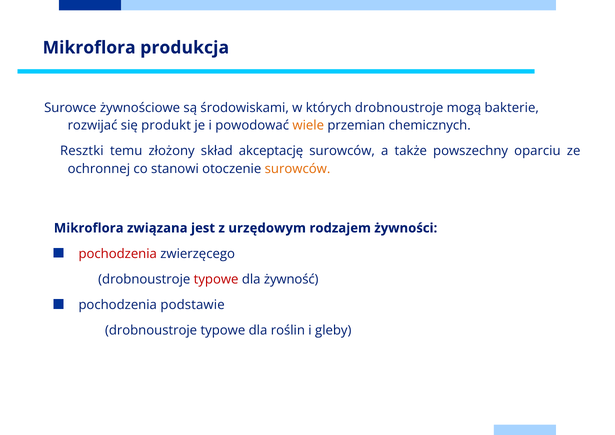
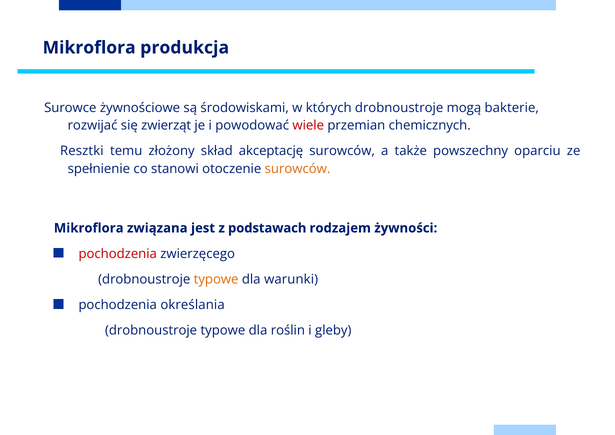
produkt: produkt -> zwierząt
wiele colour: orange -> red
ochronnej: ochronnej -> spełnienie
urzędowym: urzędowym -> podstawach
typowe at (216, 279) colour: red -> orange
żywność: żywność -> warunki
podstawie: podstawie -> określania
